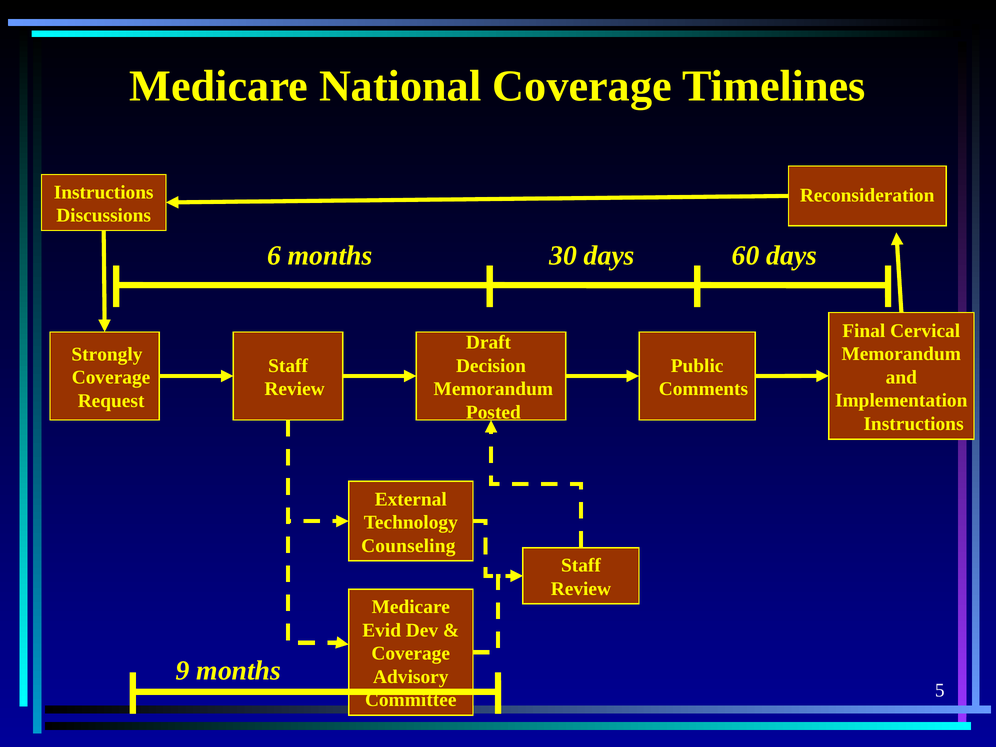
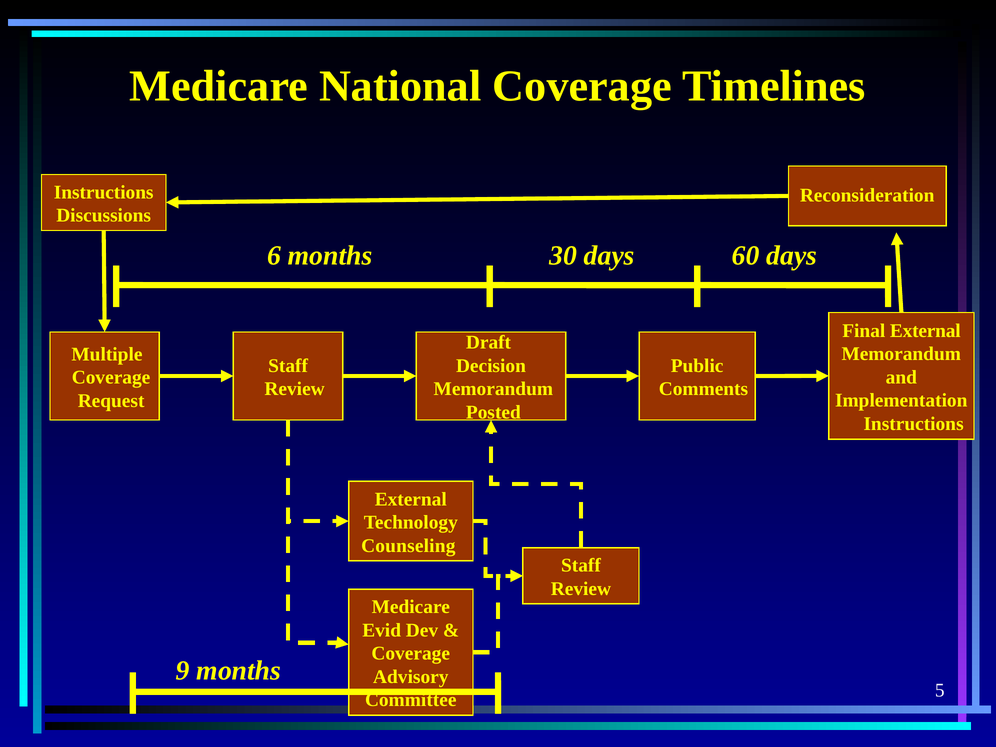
Final Cervical: Cervical -> External
Strongly: Strongly -> Multiple
